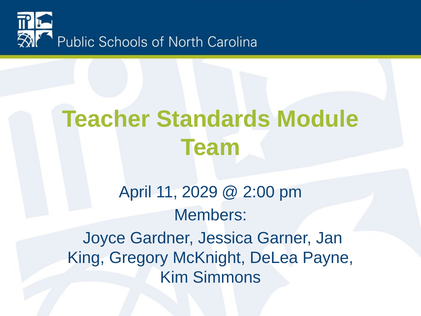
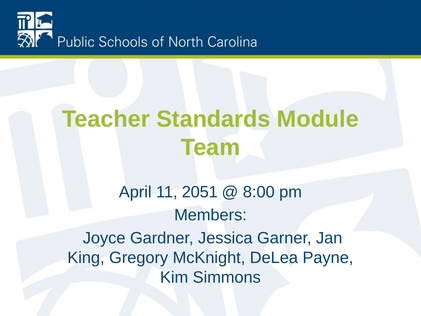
2029: 2029 -> 2051
2:00: 2:00 -> 8:00
